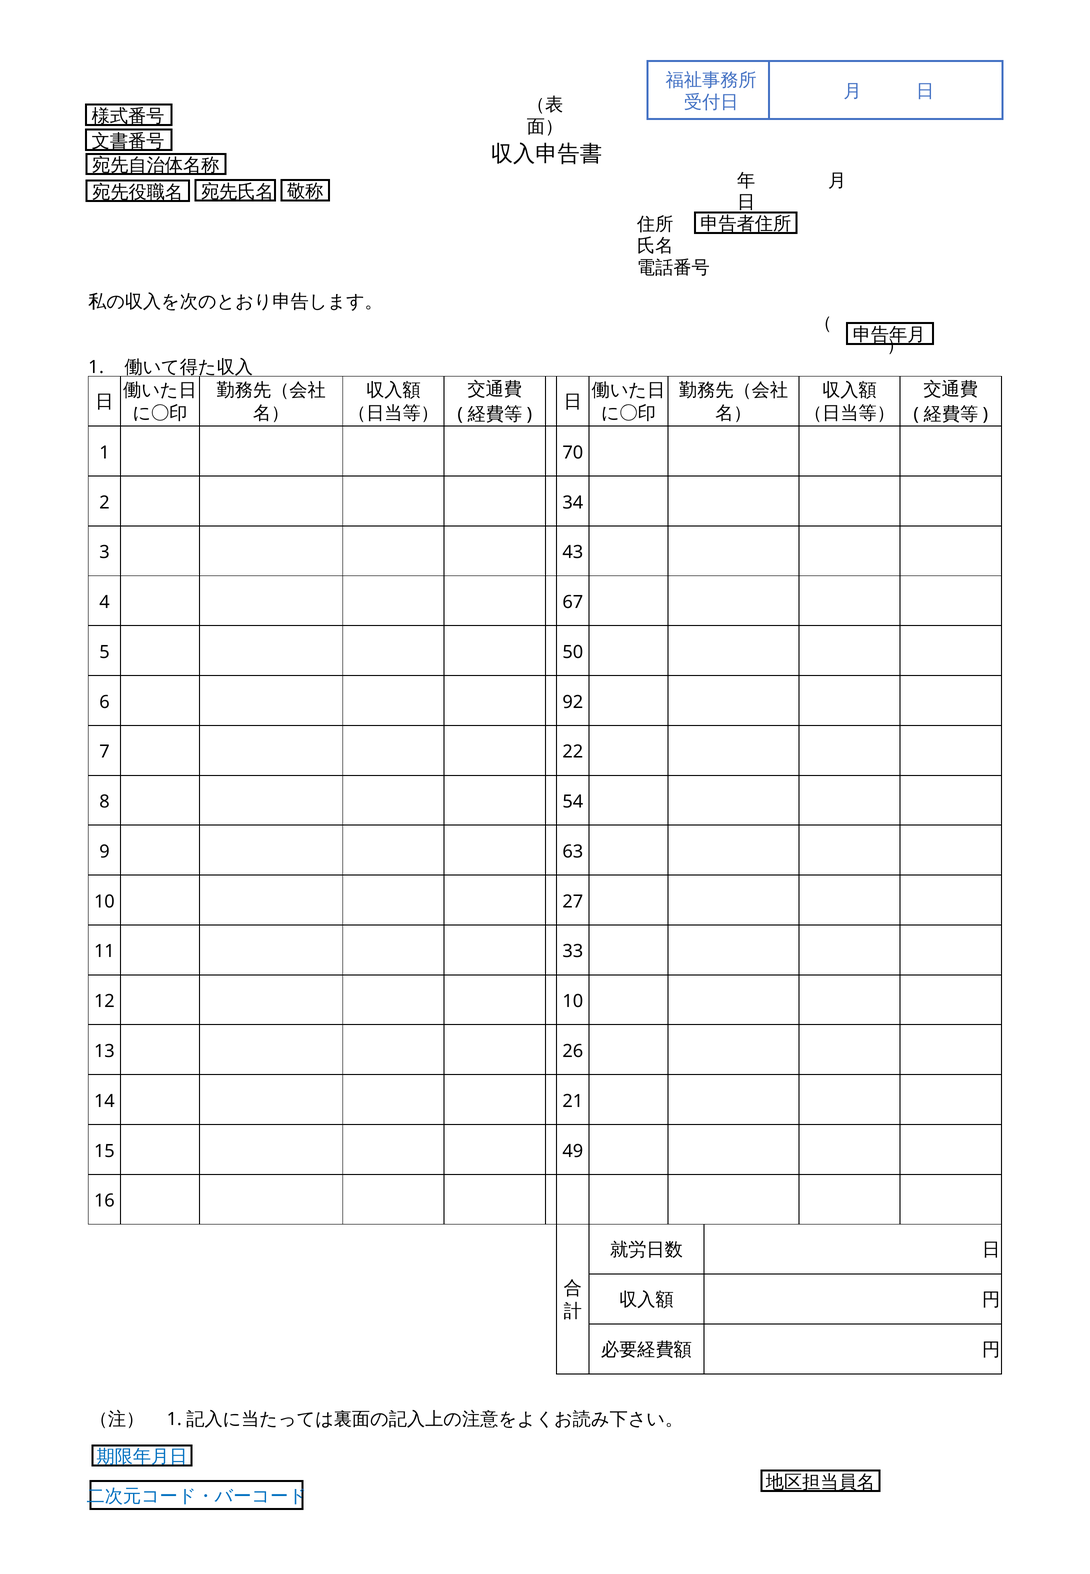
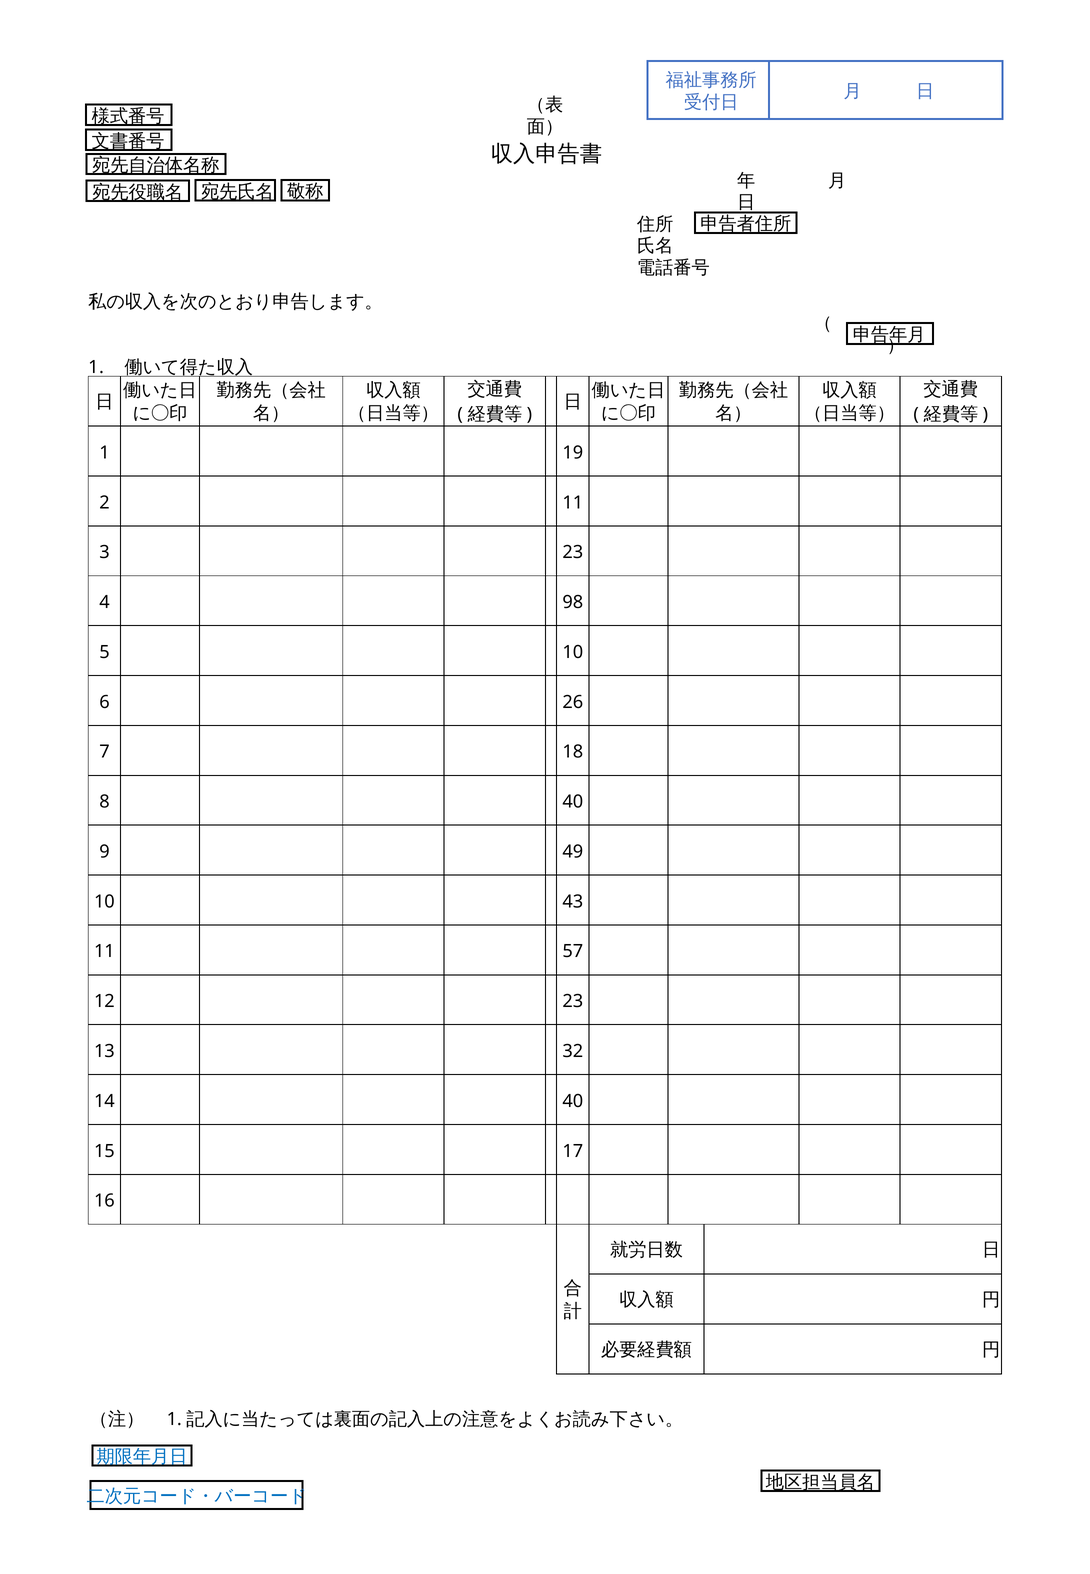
70: 70 -> 19
2 34: 34 -> 11
3 43: 43 -> 23
67: 67 -> 98
5 50: 50 -> 10
92: 92 -> 26
22: 22 -> 18
8 54: 54 -> 40
63: 63 -> 49
27: 27 -> 43
33: 33 -> 57
12 10: 10 -> 23
26: 26 -> 32
14 21: 21 -> 40
49: 49 -> 17
